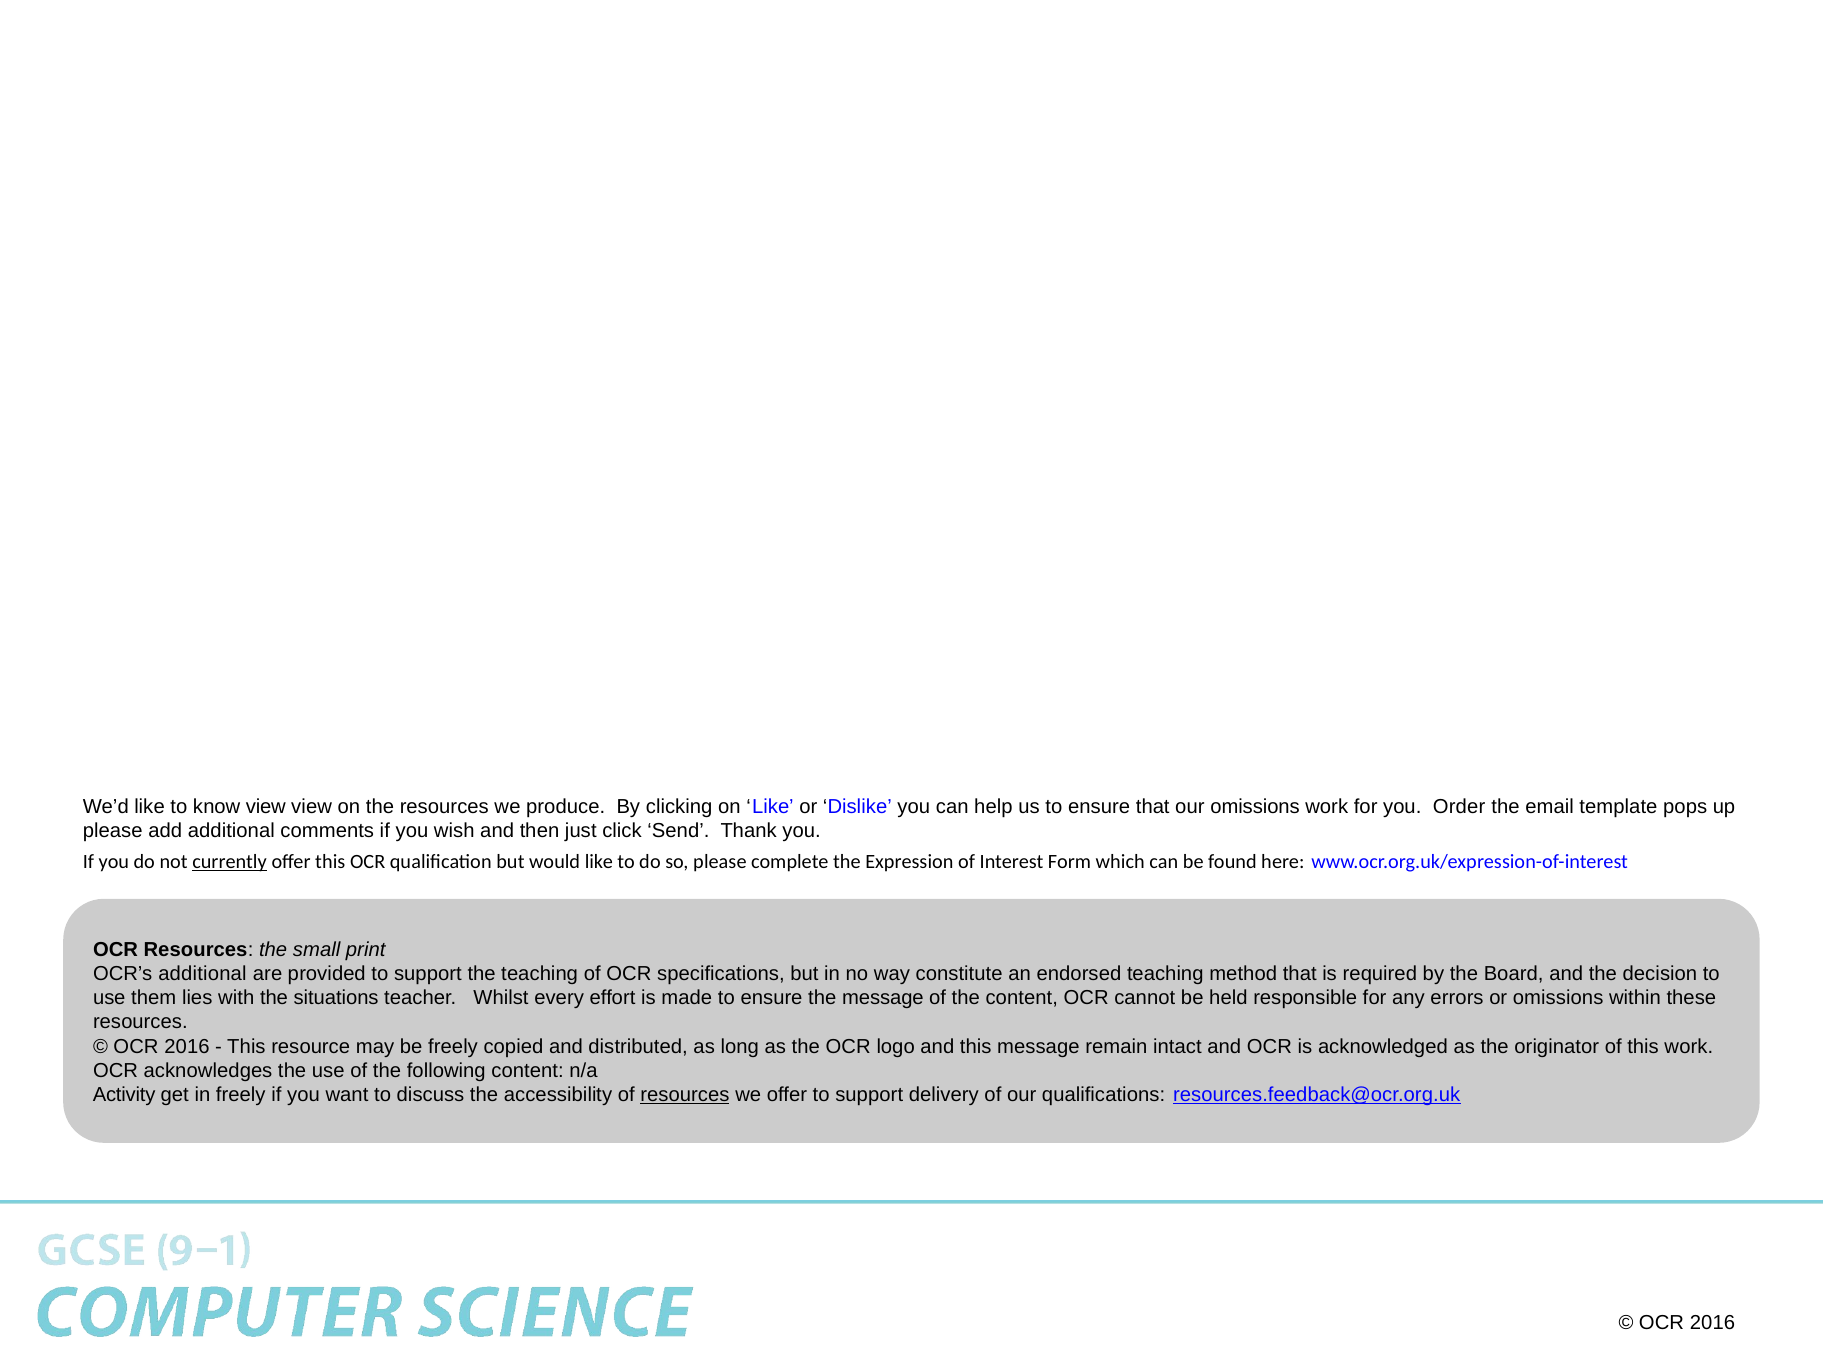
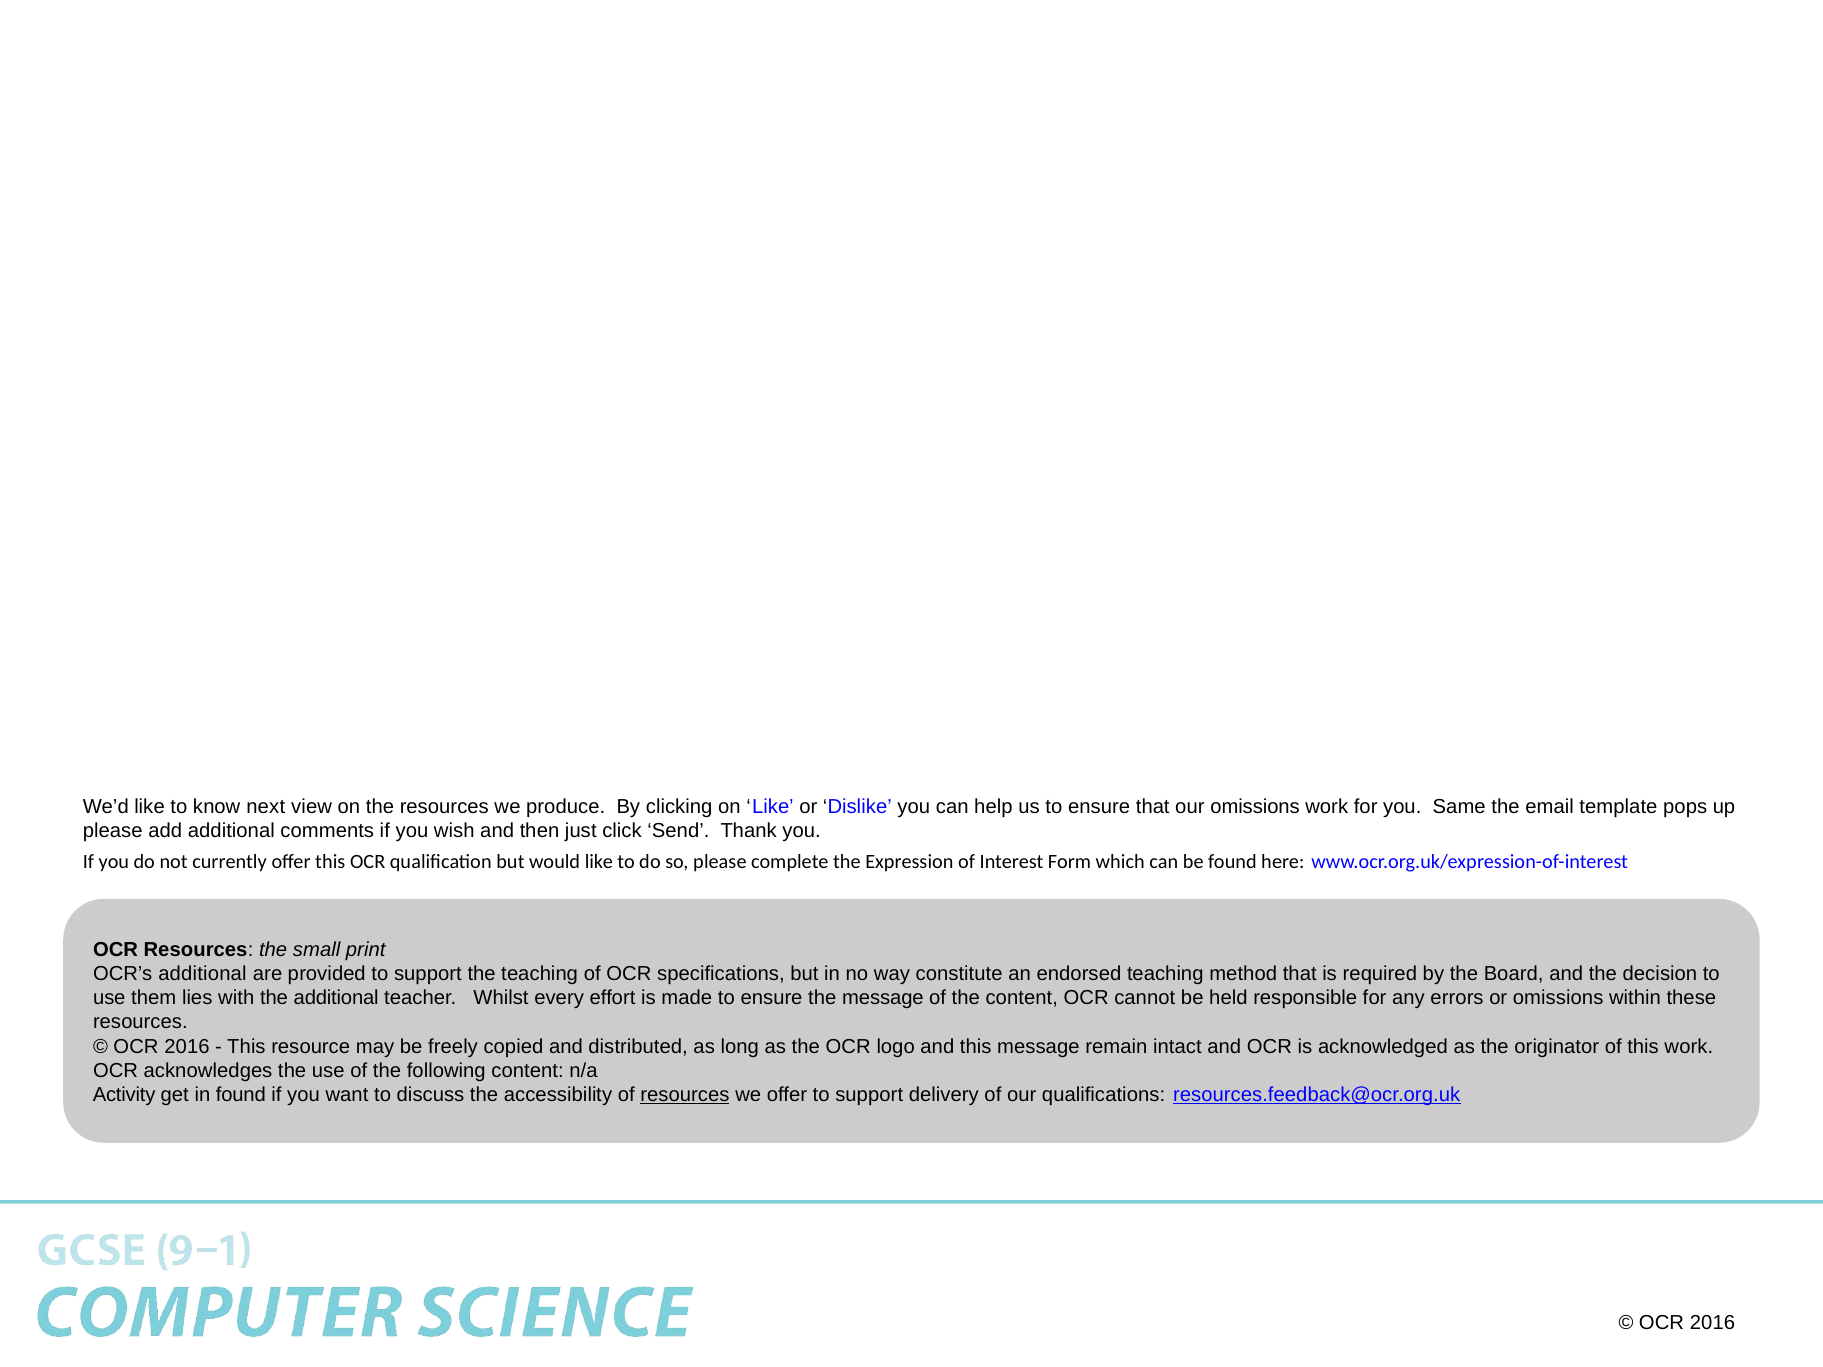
know view: view -> next
Order: Order -> Same
currently underline: present -> none
the situations: situations -> additional
in freely: freely -> found
